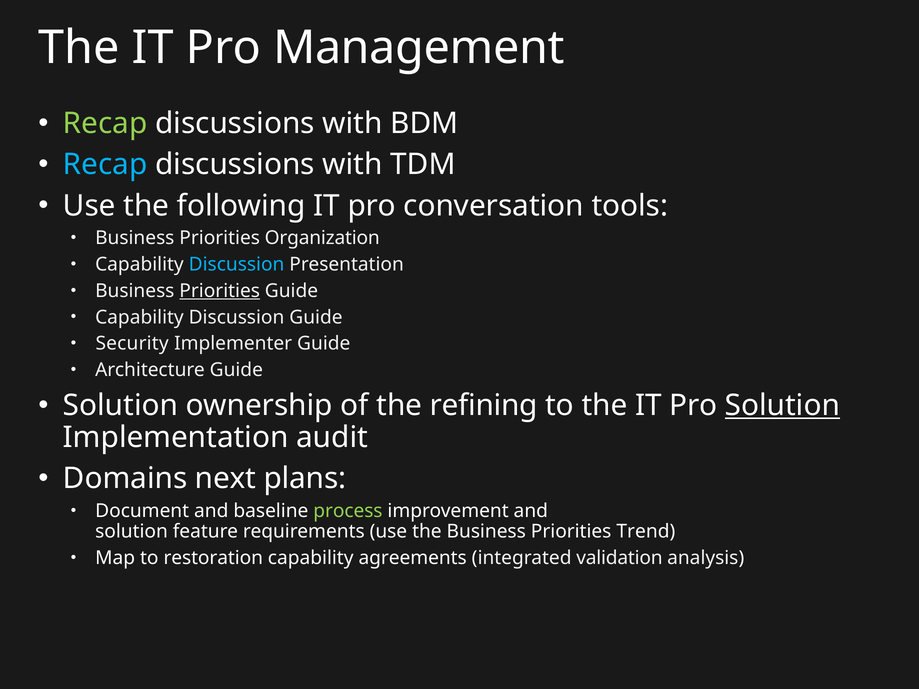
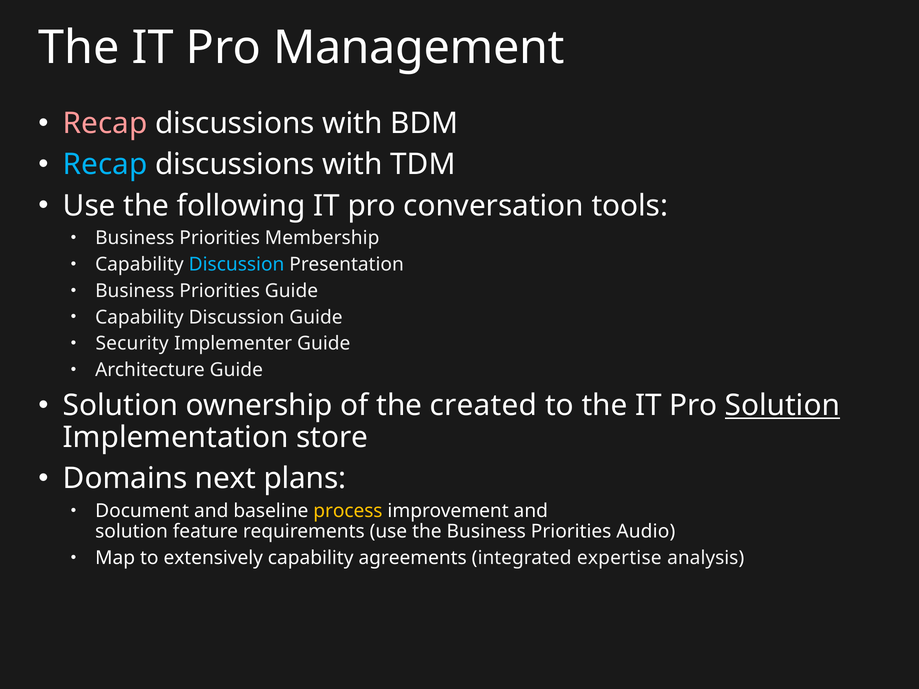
Recap at (105, 124) colour: light green -> pink
Organization: Organization -> Membership
Priorities at (220, 291) underline: present -> none
refining: refining -> created
audit: audit -> store
process colour: light green -> yellow
Trend: Trend -> Audio
restoration: restoration -> extensively
validation: validation -> expertise
